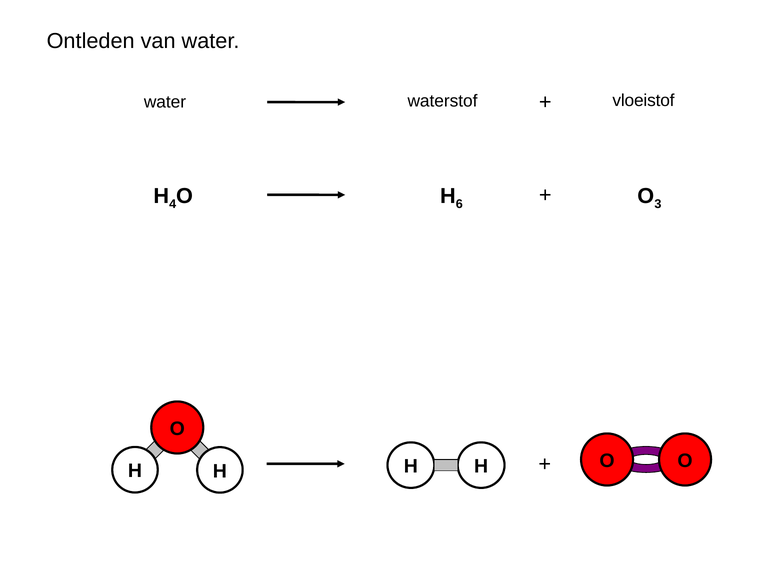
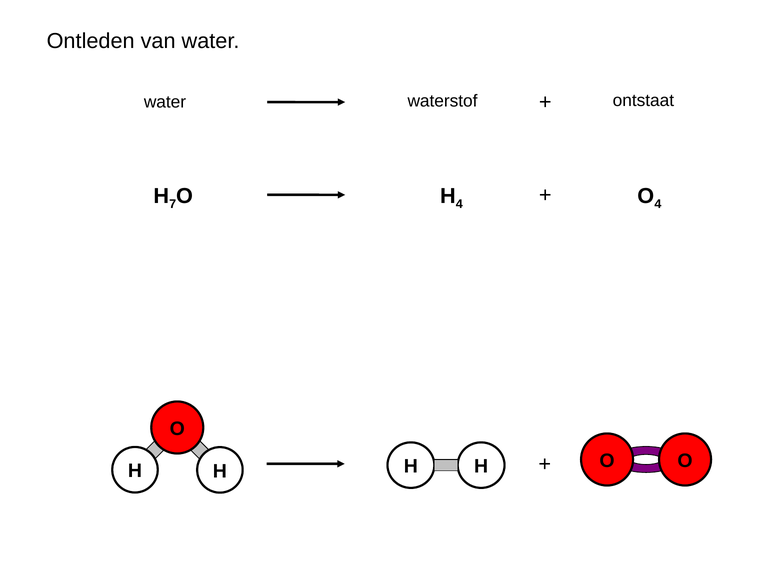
vloeistof: vloeistof -> ontstaat
4: 4 -> 7
H 6: 6 -> 4
O 3: 3 -> 4
